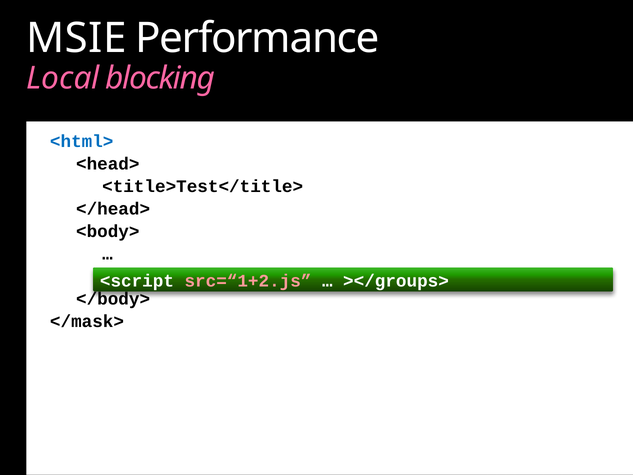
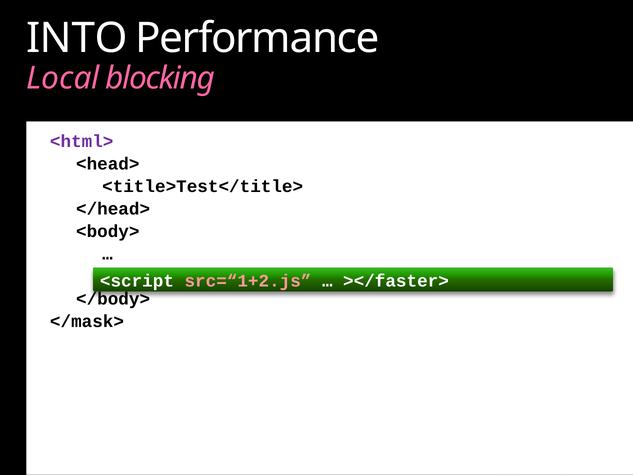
MSIE: MSIE -> INTO
<html> colour: blue -> purple
></groups>: ></groups> -> ></faster>
